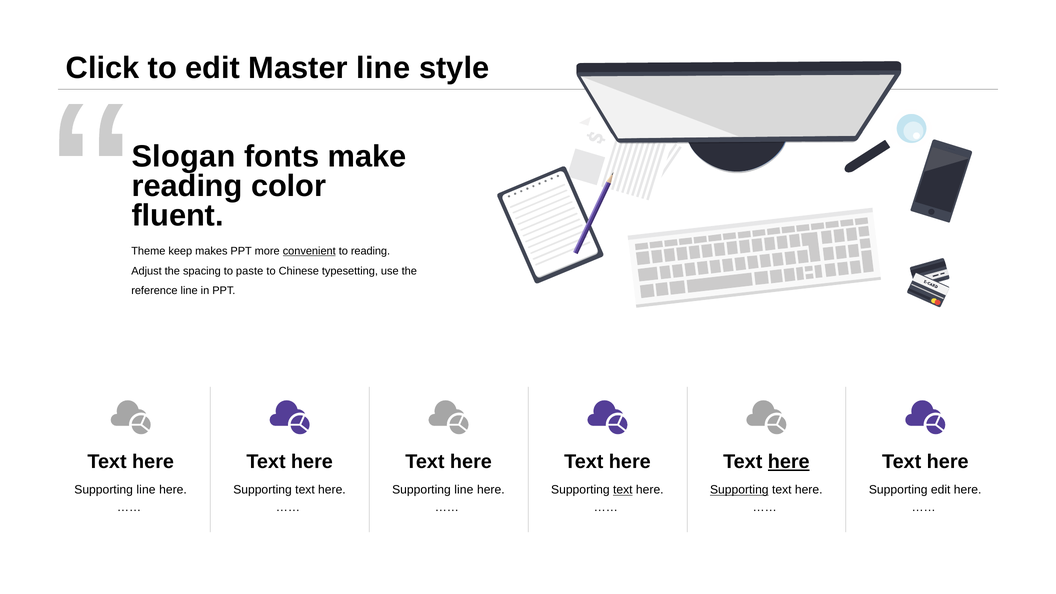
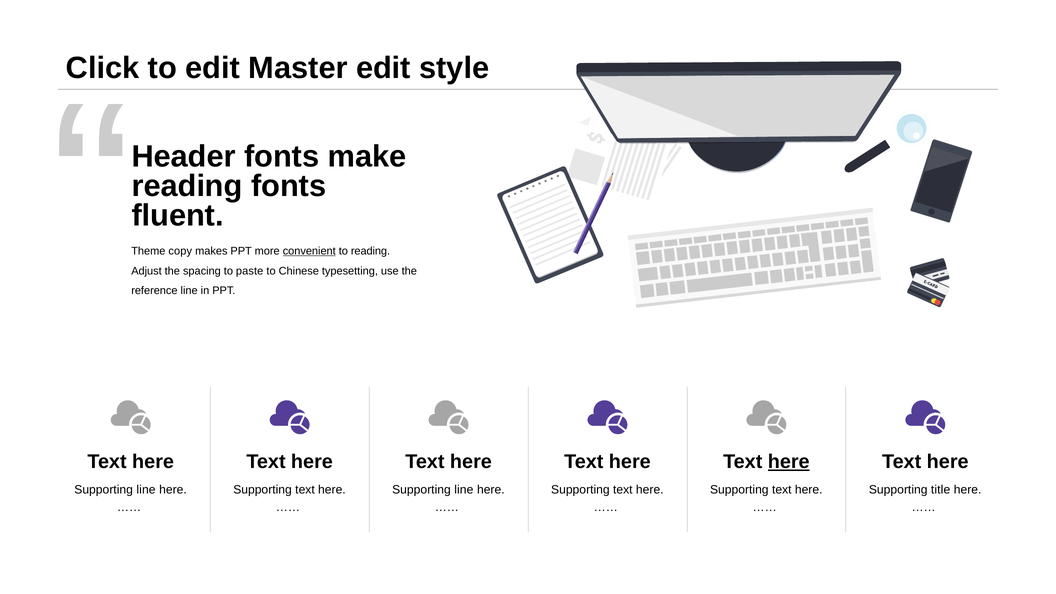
Master line: line -> edit
Slogan: Slogan -> Header
reading color: color -> fonts
keep: keep -> copy
text at (623, 490) underline: present -> none
Supporting at (739, 490) underline: present -> none
Supporting edit: edit -> title
